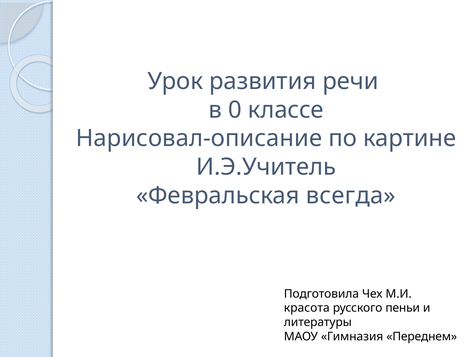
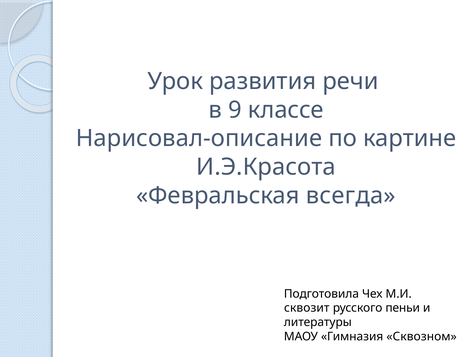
0: 0 -> 9
И.Э.Учитель: И.Э.Учитель -> И.Э.Красота
красота: красота -> сквозит
Переднем: Переднем -> Сквозном
